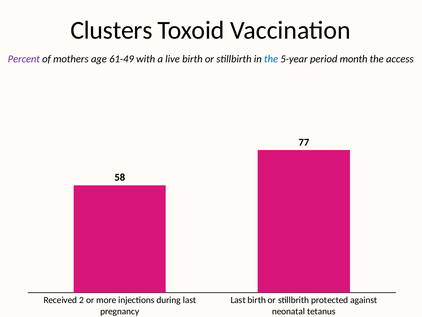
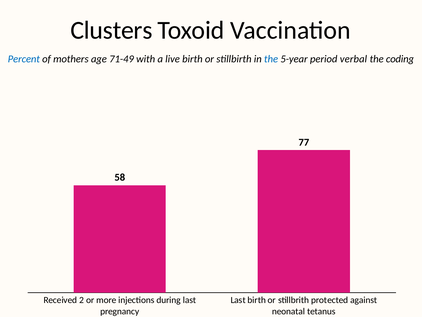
Percent colour: purple -> blue
61-49: 61-49 -> 71-49
month: month -> verbal
access: access -> coding
